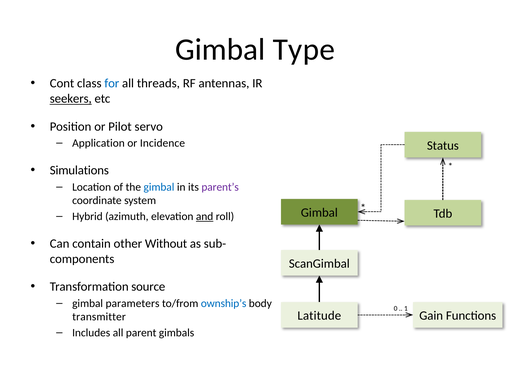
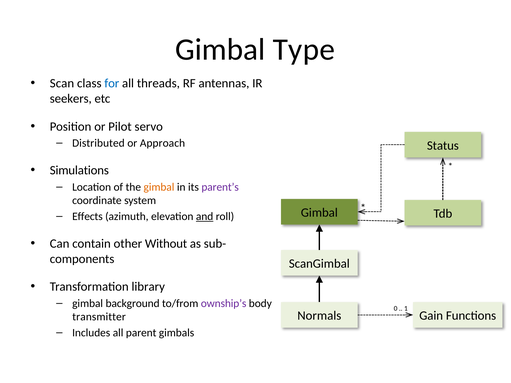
Cont: Cont -> Scan
seekers underline: present -> none
Application: Application -> Distributed
Incidence: Incidence -> Approach
gimbal at (159, 187) colour: blue -> orange
Hybrid: Hybrid -> Effects
source: source -> library
parameters: parameters -> background
ownship’s colour: blue -> purple
Latitude: Latitude -> Normals
